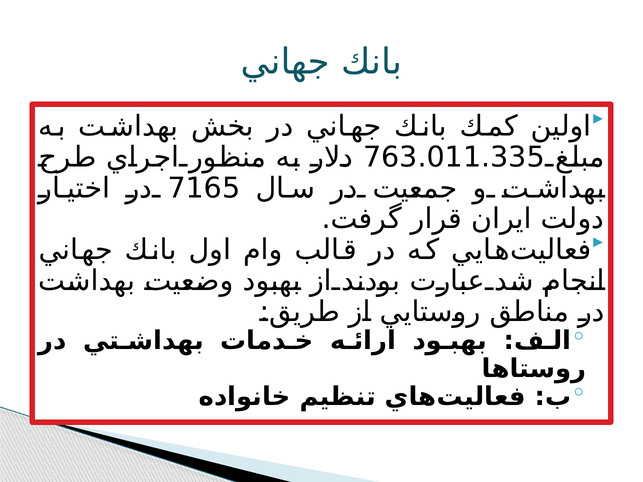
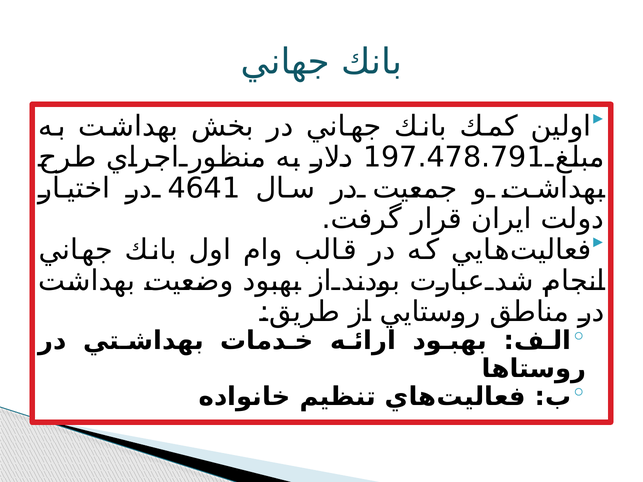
763.011.335: 763.011.335 -> 197.478.791
7165: 7165 -> 4641
